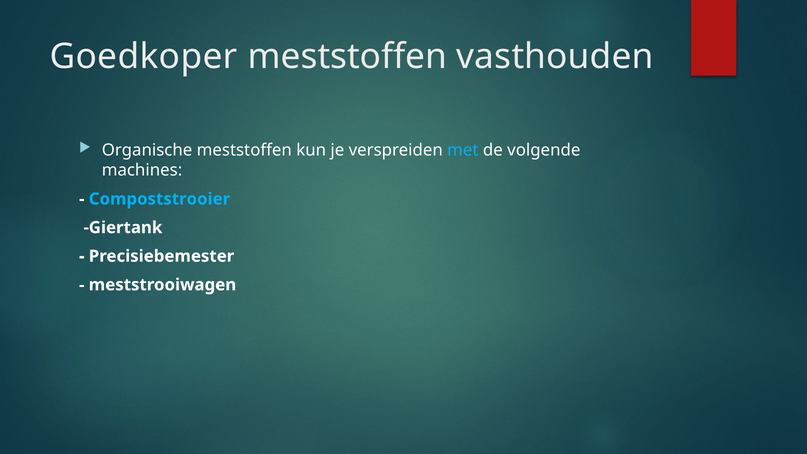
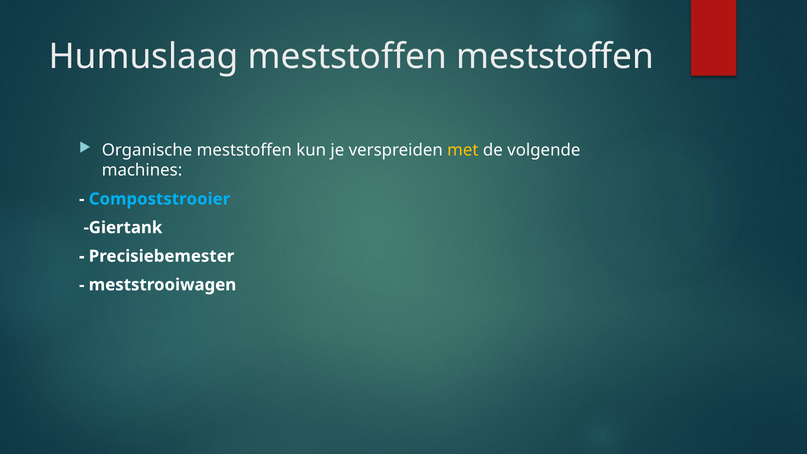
Goedkoper: Goedkoper -> Humuslaag
meststoffen vasthouden: vasthouden -> meststoffen
met colour: light blue -> yellow
